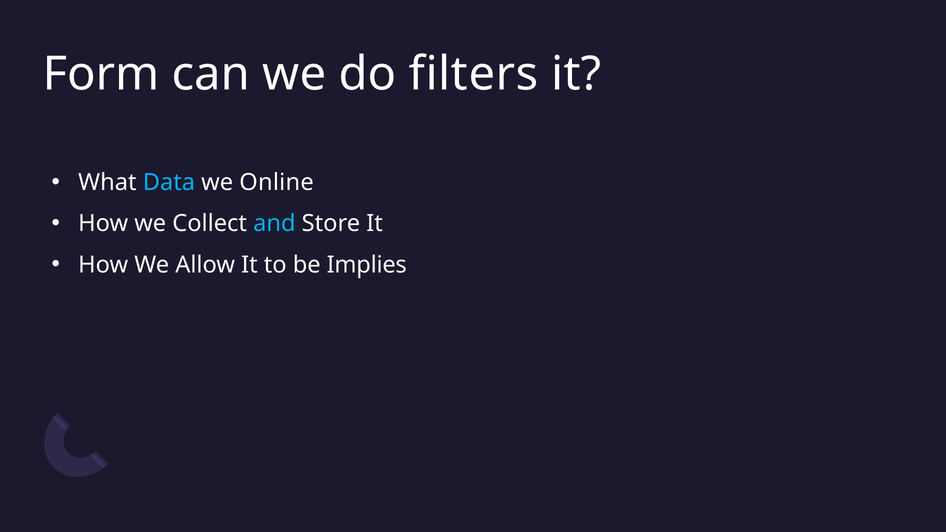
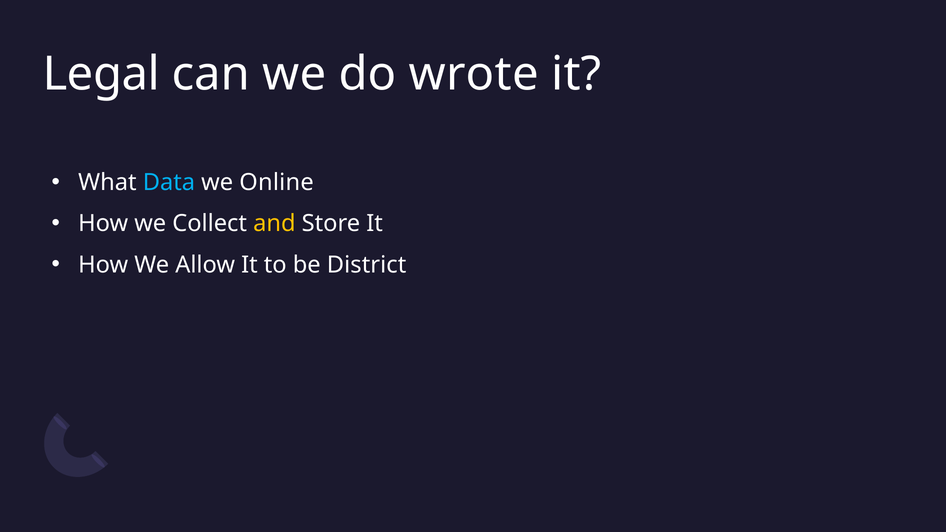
Form: Form -> Legal
filters: filters -> wrote
and colour: light blue -> yellow
Implies: Implies -> District
